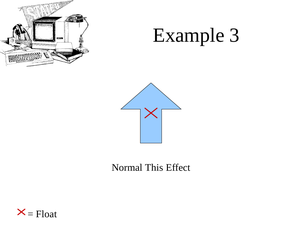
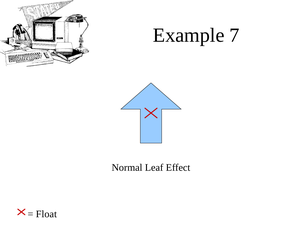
3: 3 -> 7
This: This -> Leaf
